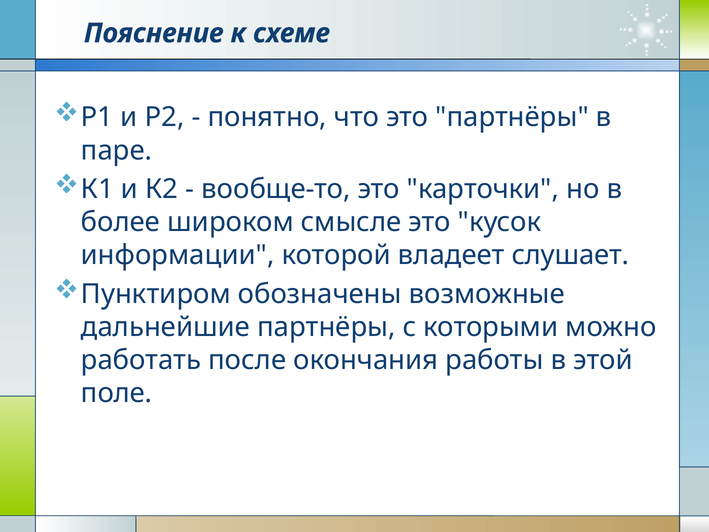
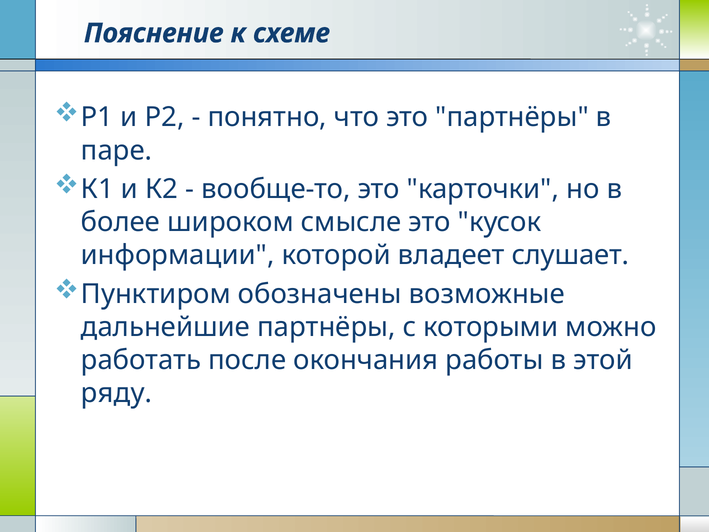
поле: поле -> ряду
